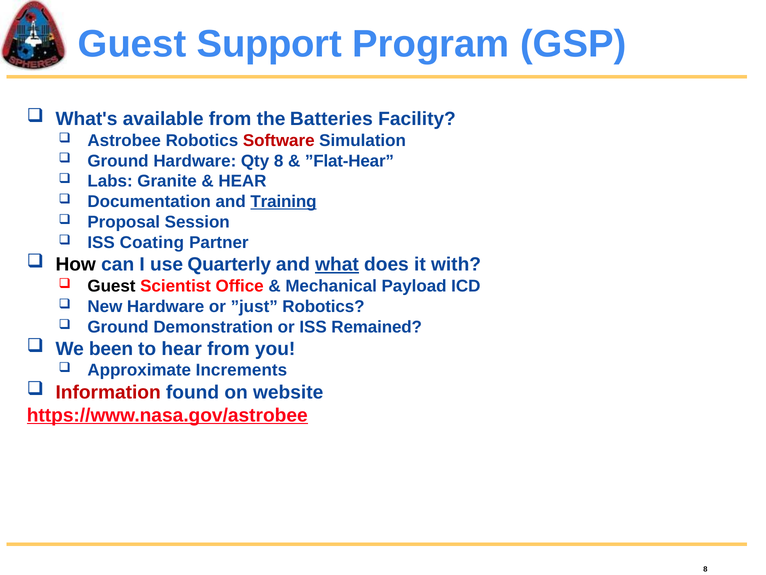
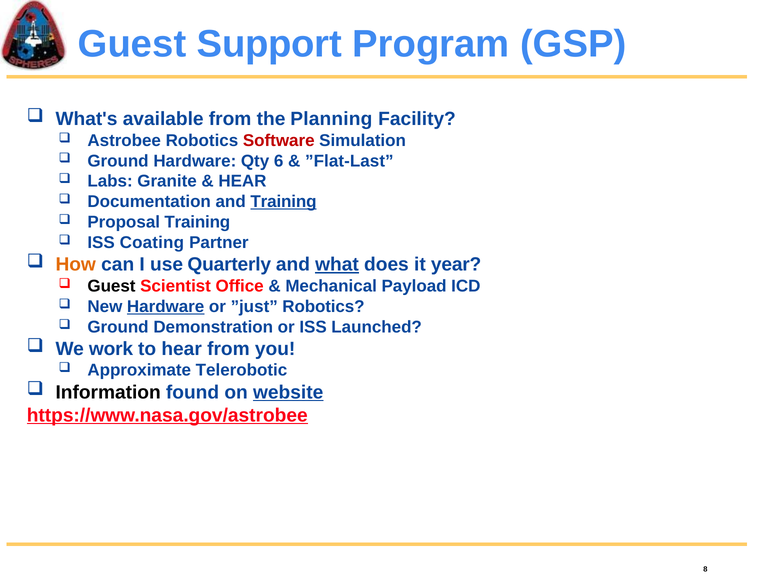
Batteries: Batteries -> Planning
Qty 8: 8 -> 6
”Flat-Hear: ”Flat-Hear -> ”Flat-Last
Proposal Session: Session -> Training
How colour: black -> orange
with: with -> year
Hardware at (166, 306) underline: none -> present
Remained: Remained -> Launched
been: been -> work
Increments: Increments -> Telerobotic
Information colour: red -> black
website underline: none -> present
